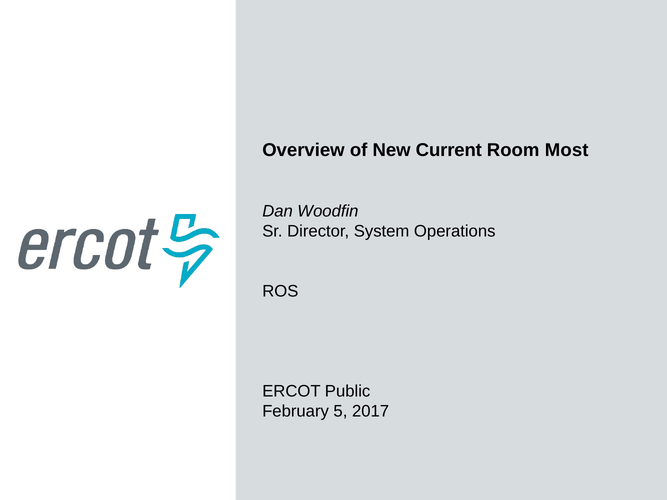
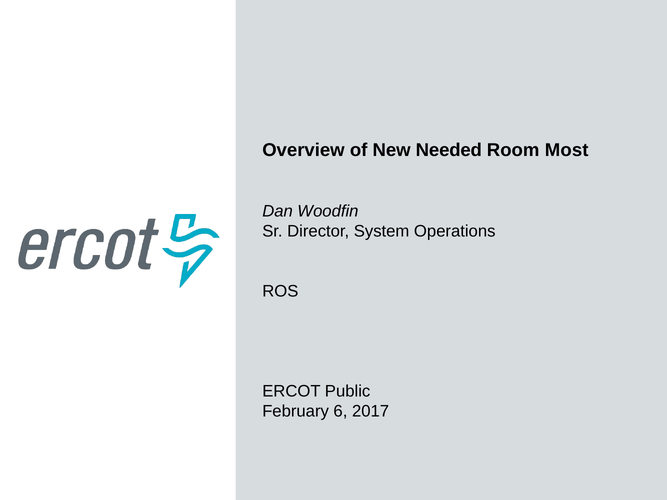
Current: Current -> Needed
5: 5 -> 6
